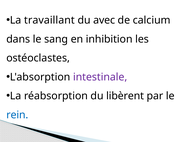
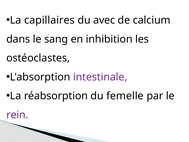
travaillant: travaillant -> capillaires
libèrent: libèrent -> femelle
rein colour: blue -> purple
